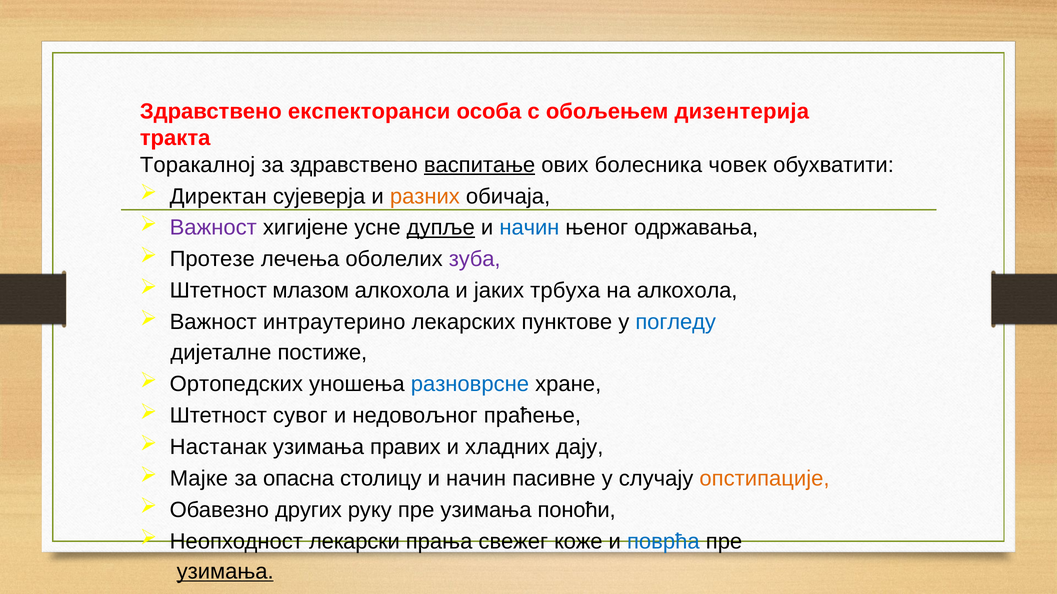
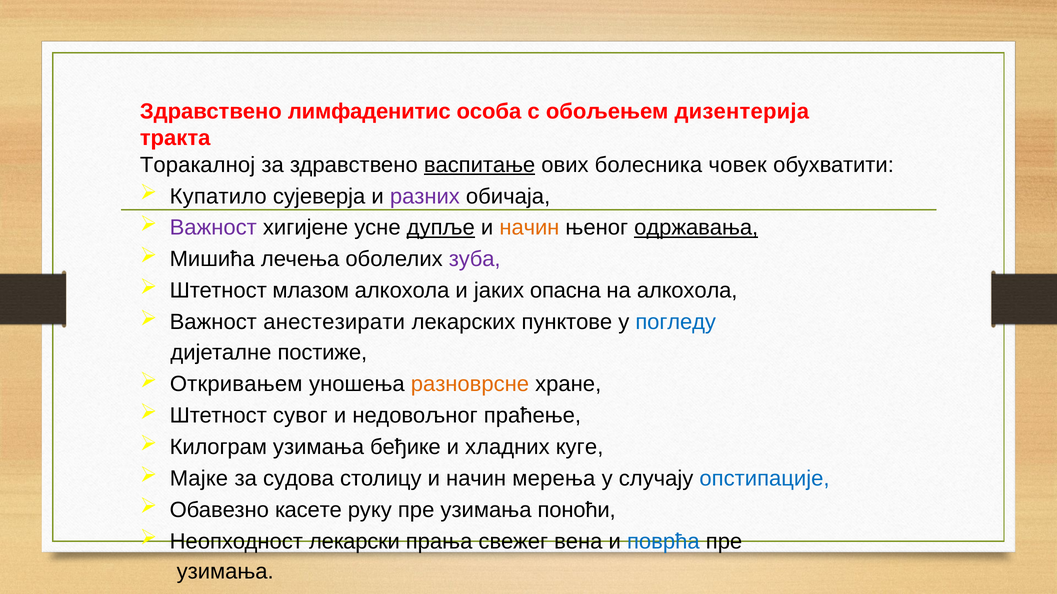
експекторанси: експекторанси -> лимфаденитис
Директан: Директан -> Купатило
разних colour: orange -> purple
начин at (529, 228) colour: blue -> orange
одржавања underline: none -> present
Протезе: Протезе -> Мишића
трбуха: трбуха -> опасна
интраутерино: интраутерино -> анестезирати
Ортопедских: Ортопедских -> Откривањем
разноврсне colour: blue -> orange
Настанак: Настанак -> Килограм
правих: правих -> беђике
дају: дају -> куге
опасна: опасна -> судова
пасивне: пасивне -> мерења
опстипације colour: orange -> blue
других: других -> касете
коже: коже -> вена
узимања at (225, 572) underline: present -> none
